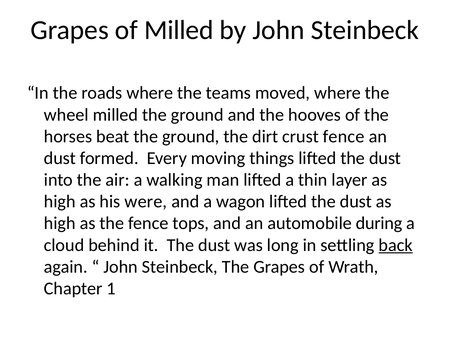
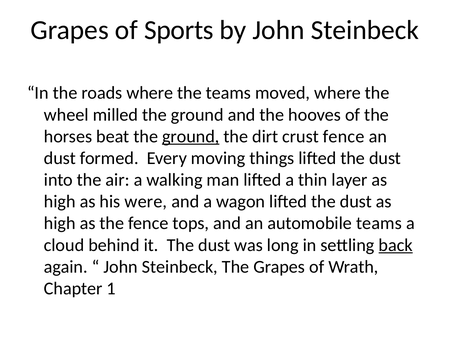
of Milled: Milled -> Sports
ground at (191, 137) underline: none -> present
automobile during: during -> teams
